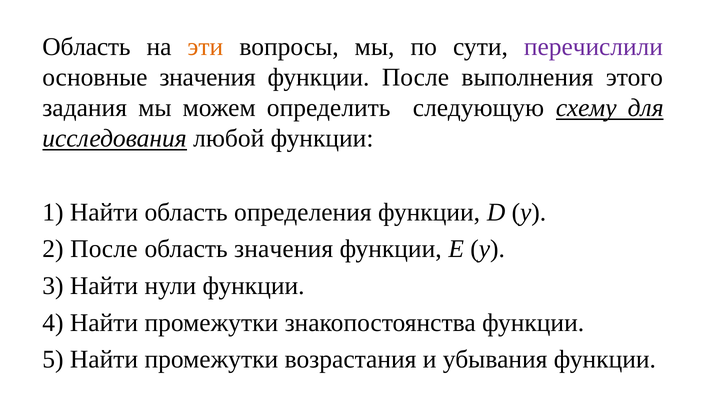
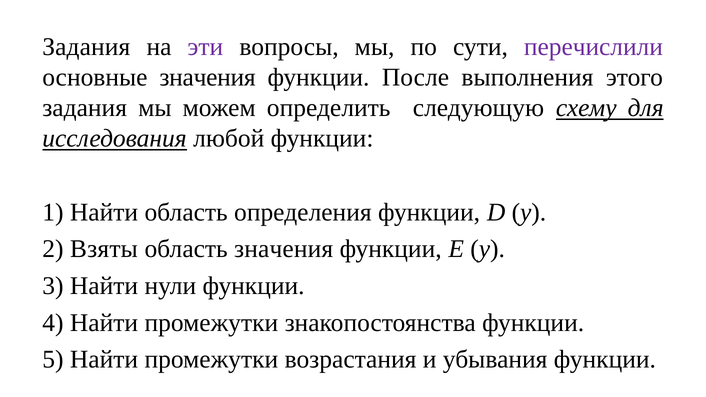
Область at (86, 47): Область -> Задания
эти colour: orange -> purple
2 После: После -> Взяты
